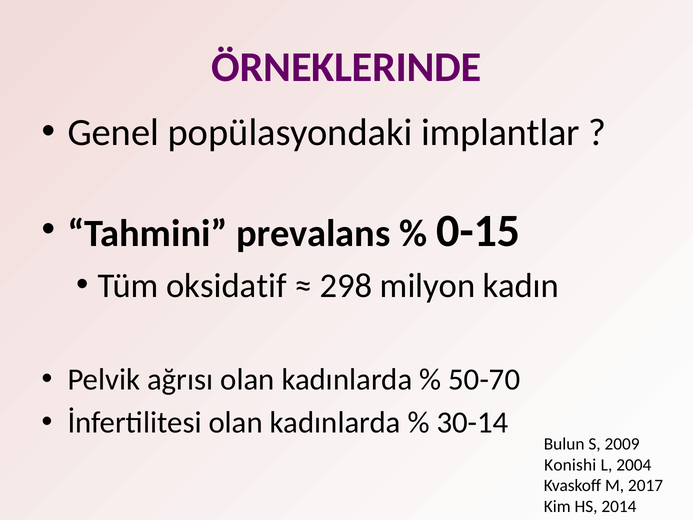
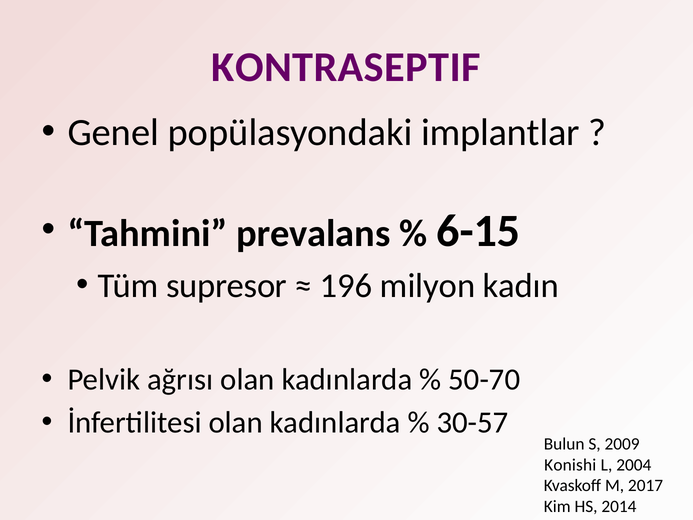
ÖRNEKLERINDE: ÖRNEKLERINDE -> KONTRASEPTIF
0-15: 0-15 -> 6-15
oksidatif: oksidatif -> supresor
298: 298 -> 196
30-14: 30-14 -> 30-57
